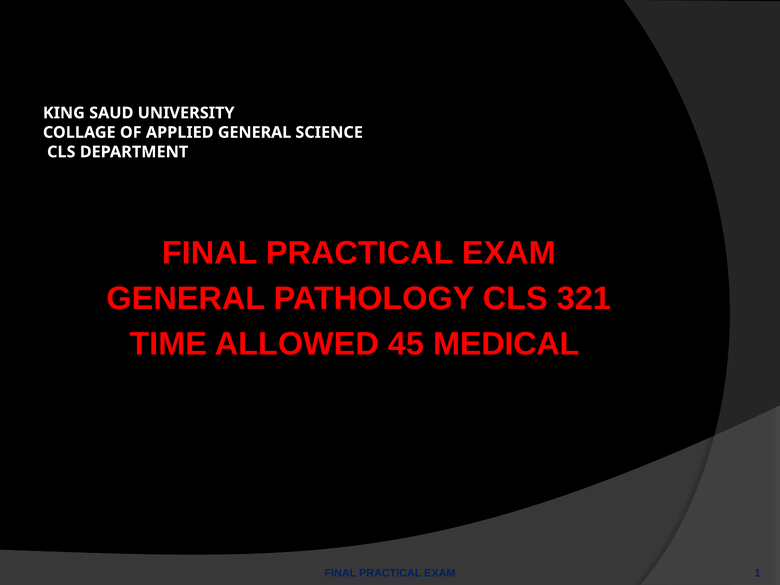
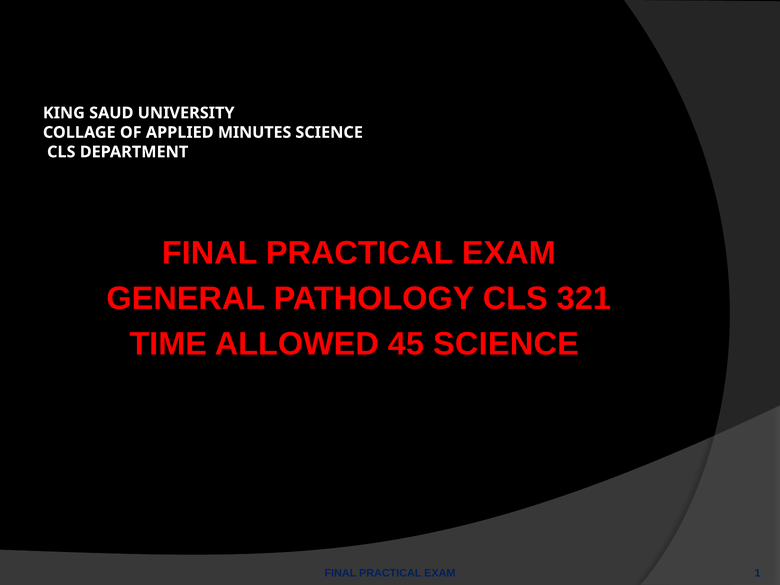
APPLIED GENERAL: GENERAL -> MINUTES
45 MEDICAL: MEDICAL -> SCIENCE
